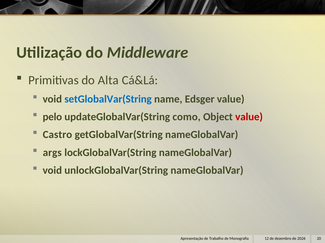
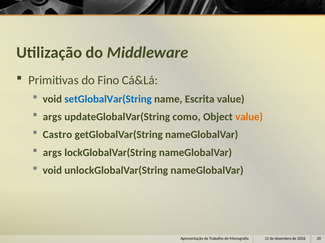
Alta: Alta -> Fino
Edsger: Edsger -> Escrita
pelo at (52, 117): pelo -> args
value at (249, 117) colour: red -> orange
